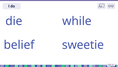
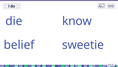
while: while -> know
